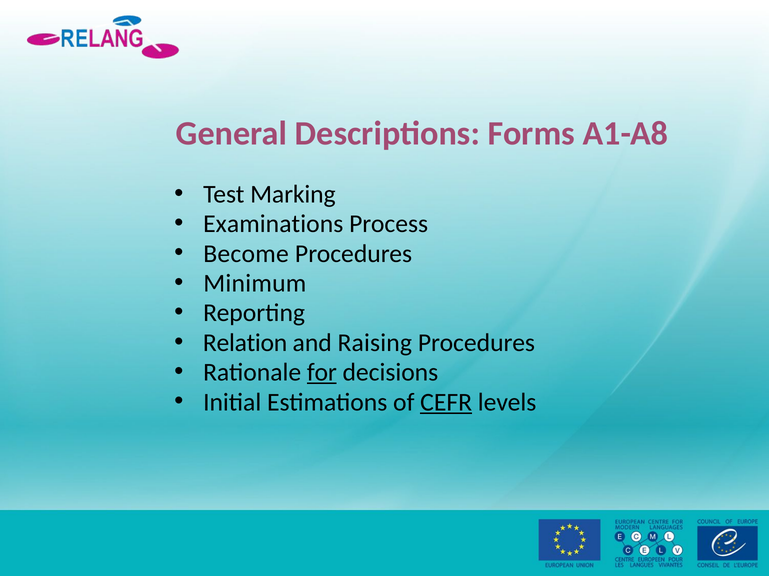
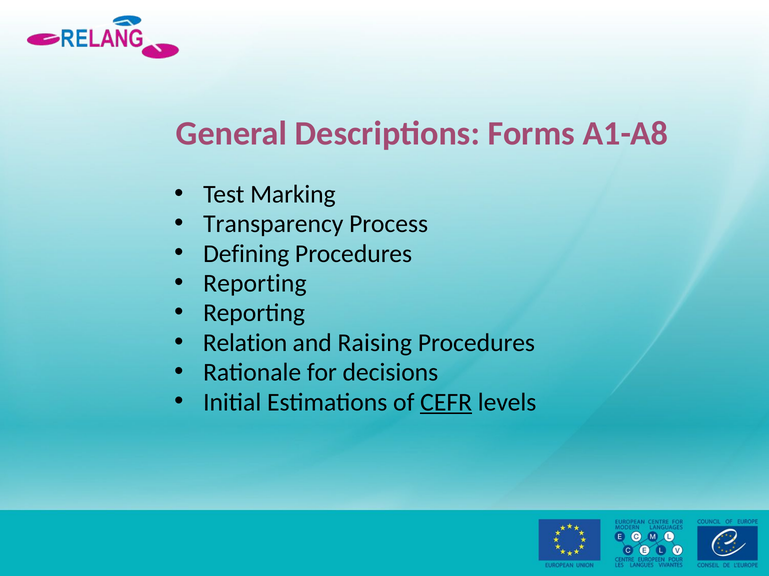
Examinations: Examinations -> Transparency
Become: Become -> Defining
Minimum at (255, 284): Minimum -> Reporting
for underline: present -> none
